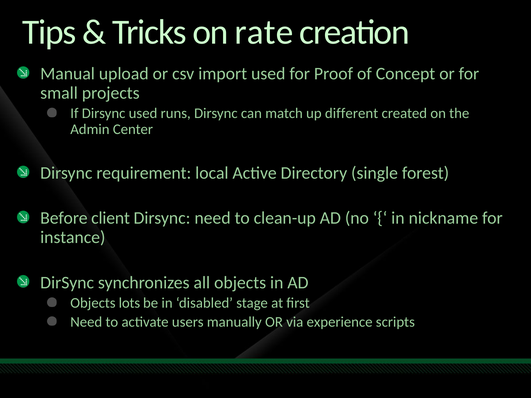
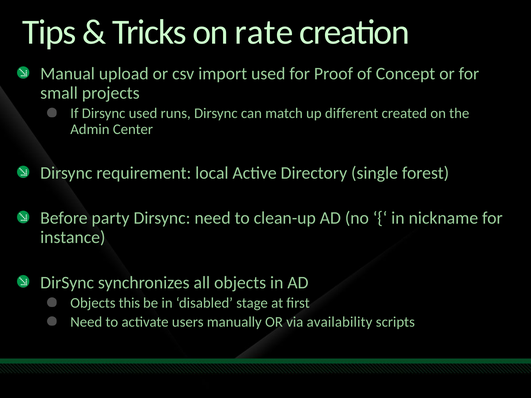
client: client -> party
lots: lots -> this
experience: experience -> availability
